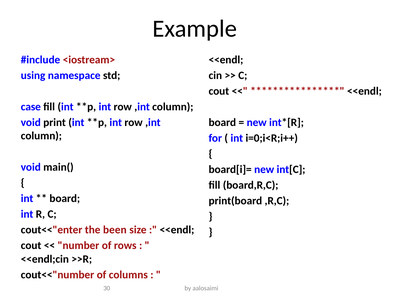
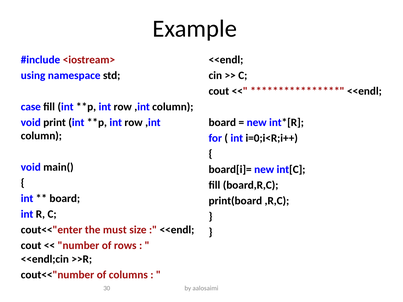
been: been -> must
